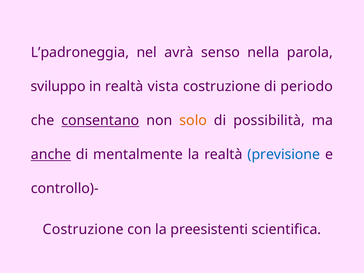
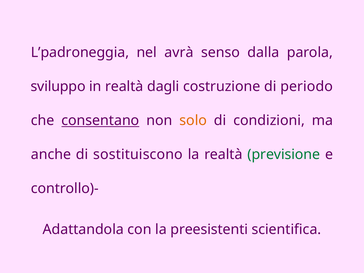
nella: nella -> dalla
vista: vista -> dagli
possibilità: possibilità -> condizioni
anche underline: present -> none
mentalmente: mentalmente -> sostituiscono
previsione colour: blue -> green
Costruzione at (83, 230): Costruzione -> Adattandola
